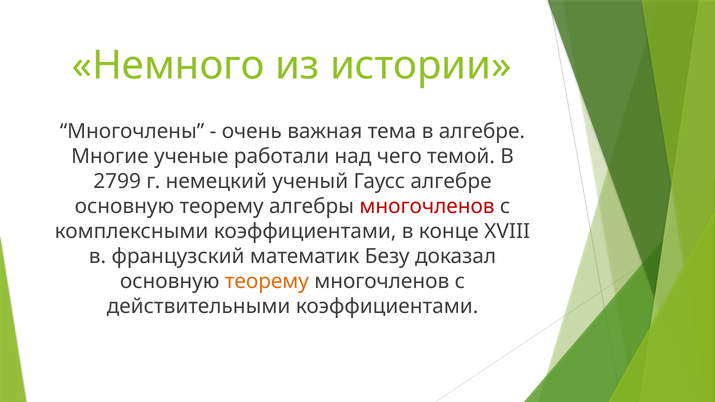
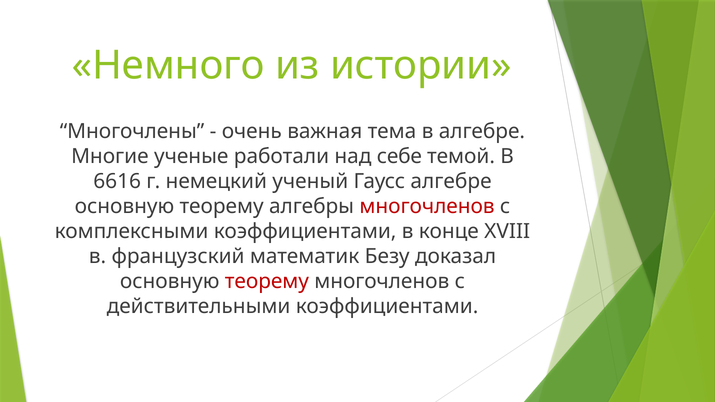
чего: чего -> себе
2799: 2799 -> 6616
теорему at (267, 282) colour: orange -> red
